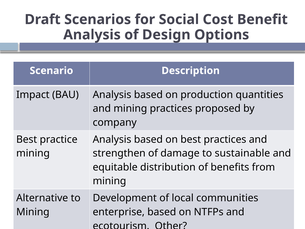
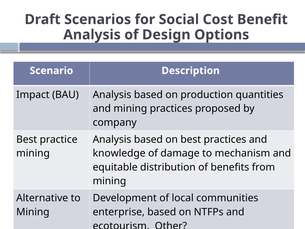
strengthen: strengthen -> knowledge
sustainable: sustainable -> mechanism
